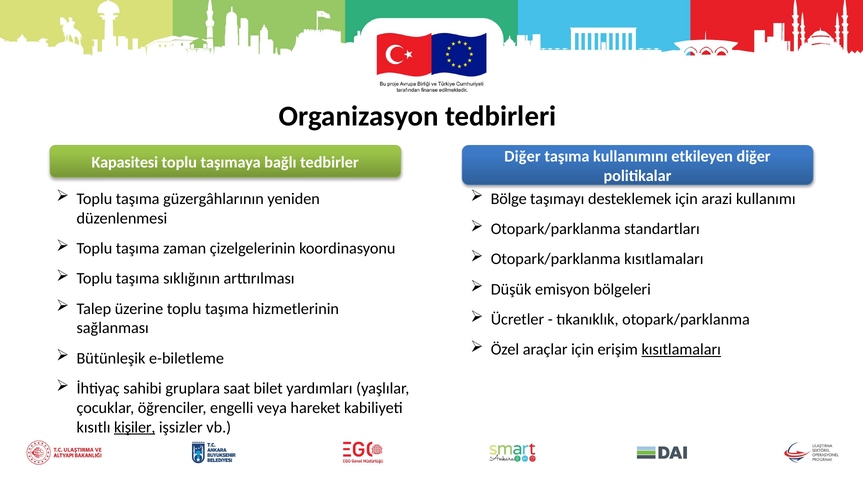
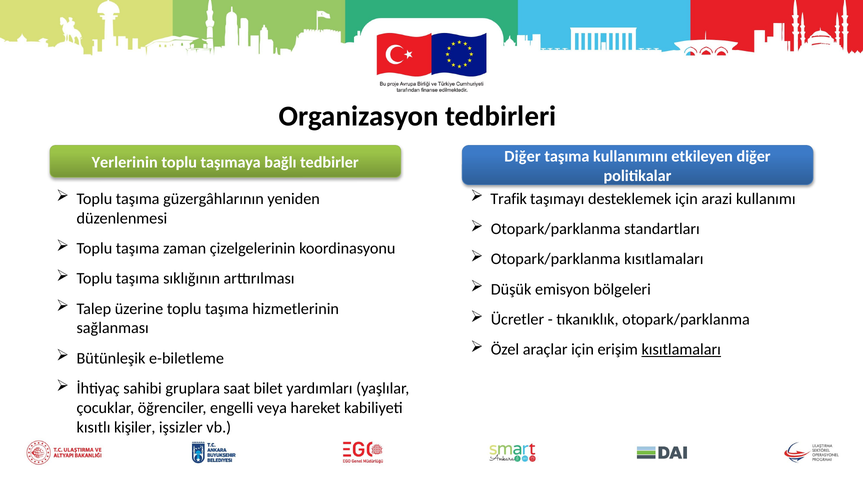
Kapasitesi: Kapasitesi -> Yerlerinin
Bölge: Bölge -> Trafik
kişiler underline: present -> none
